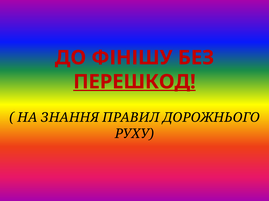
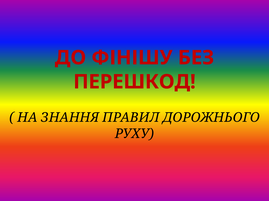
ПЕРЕШКОД underline: present -> none
